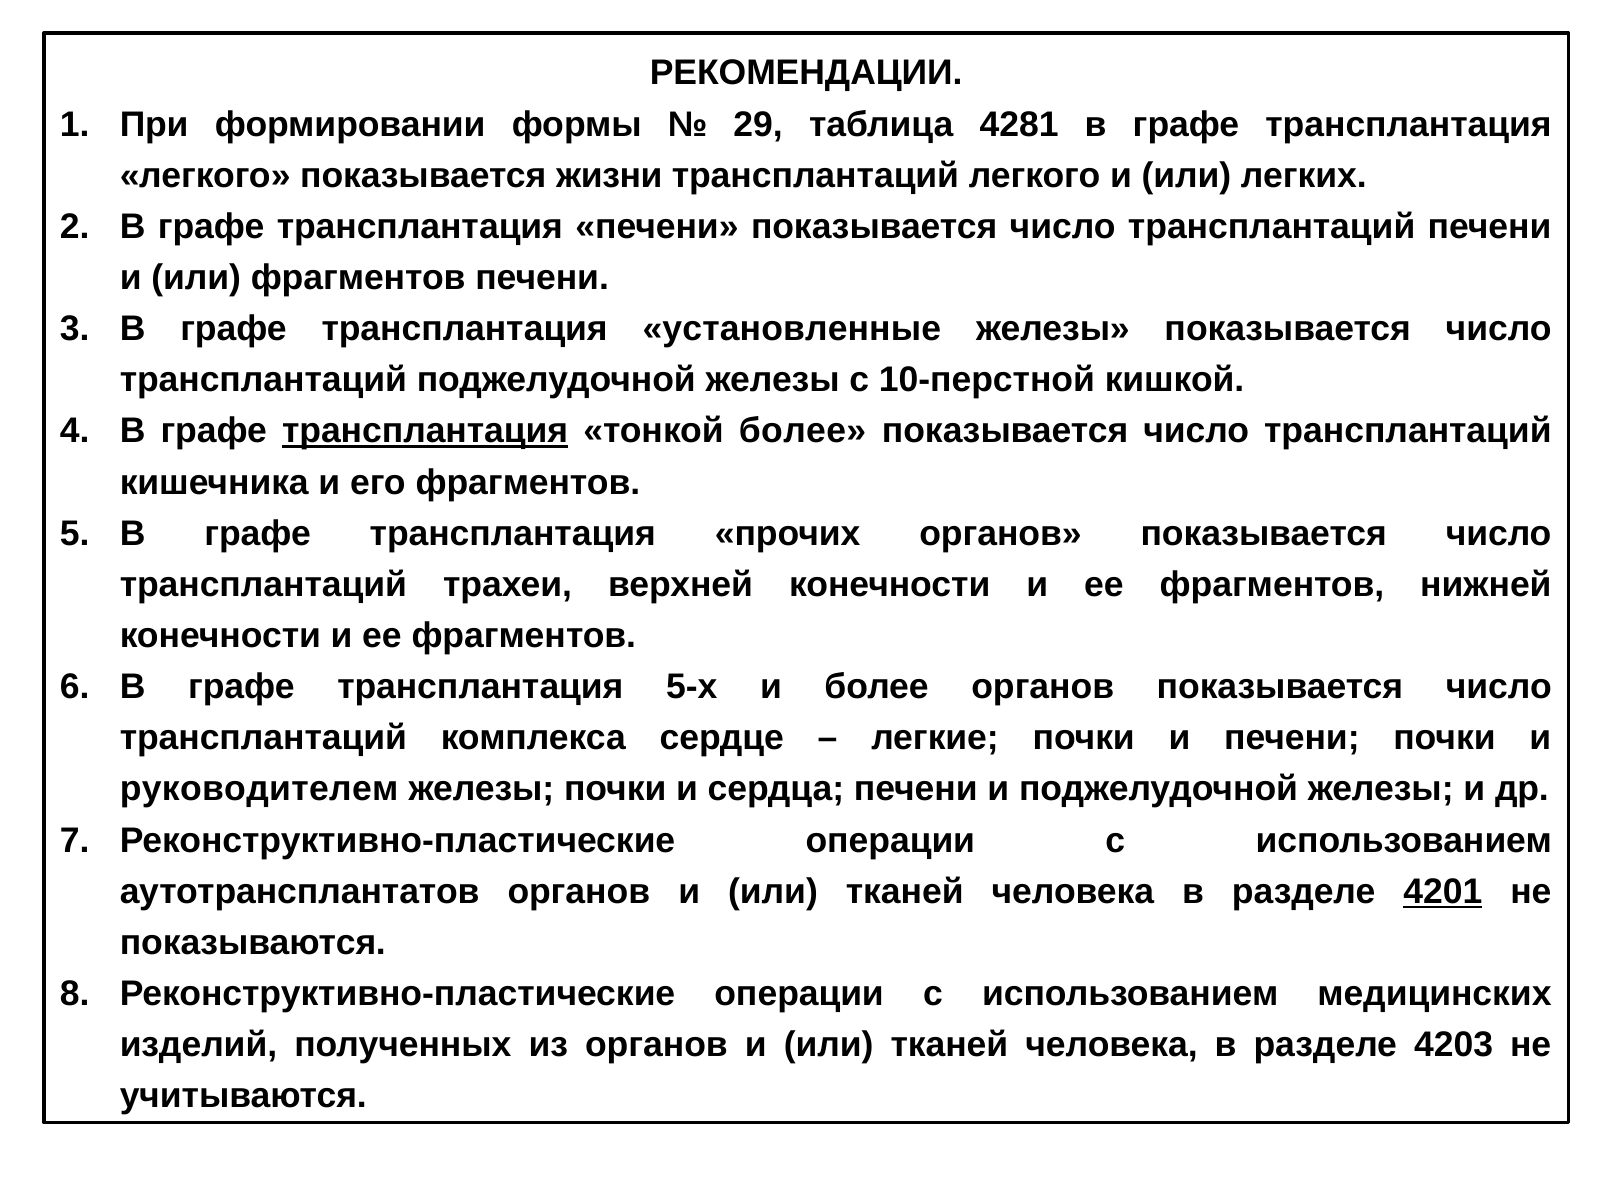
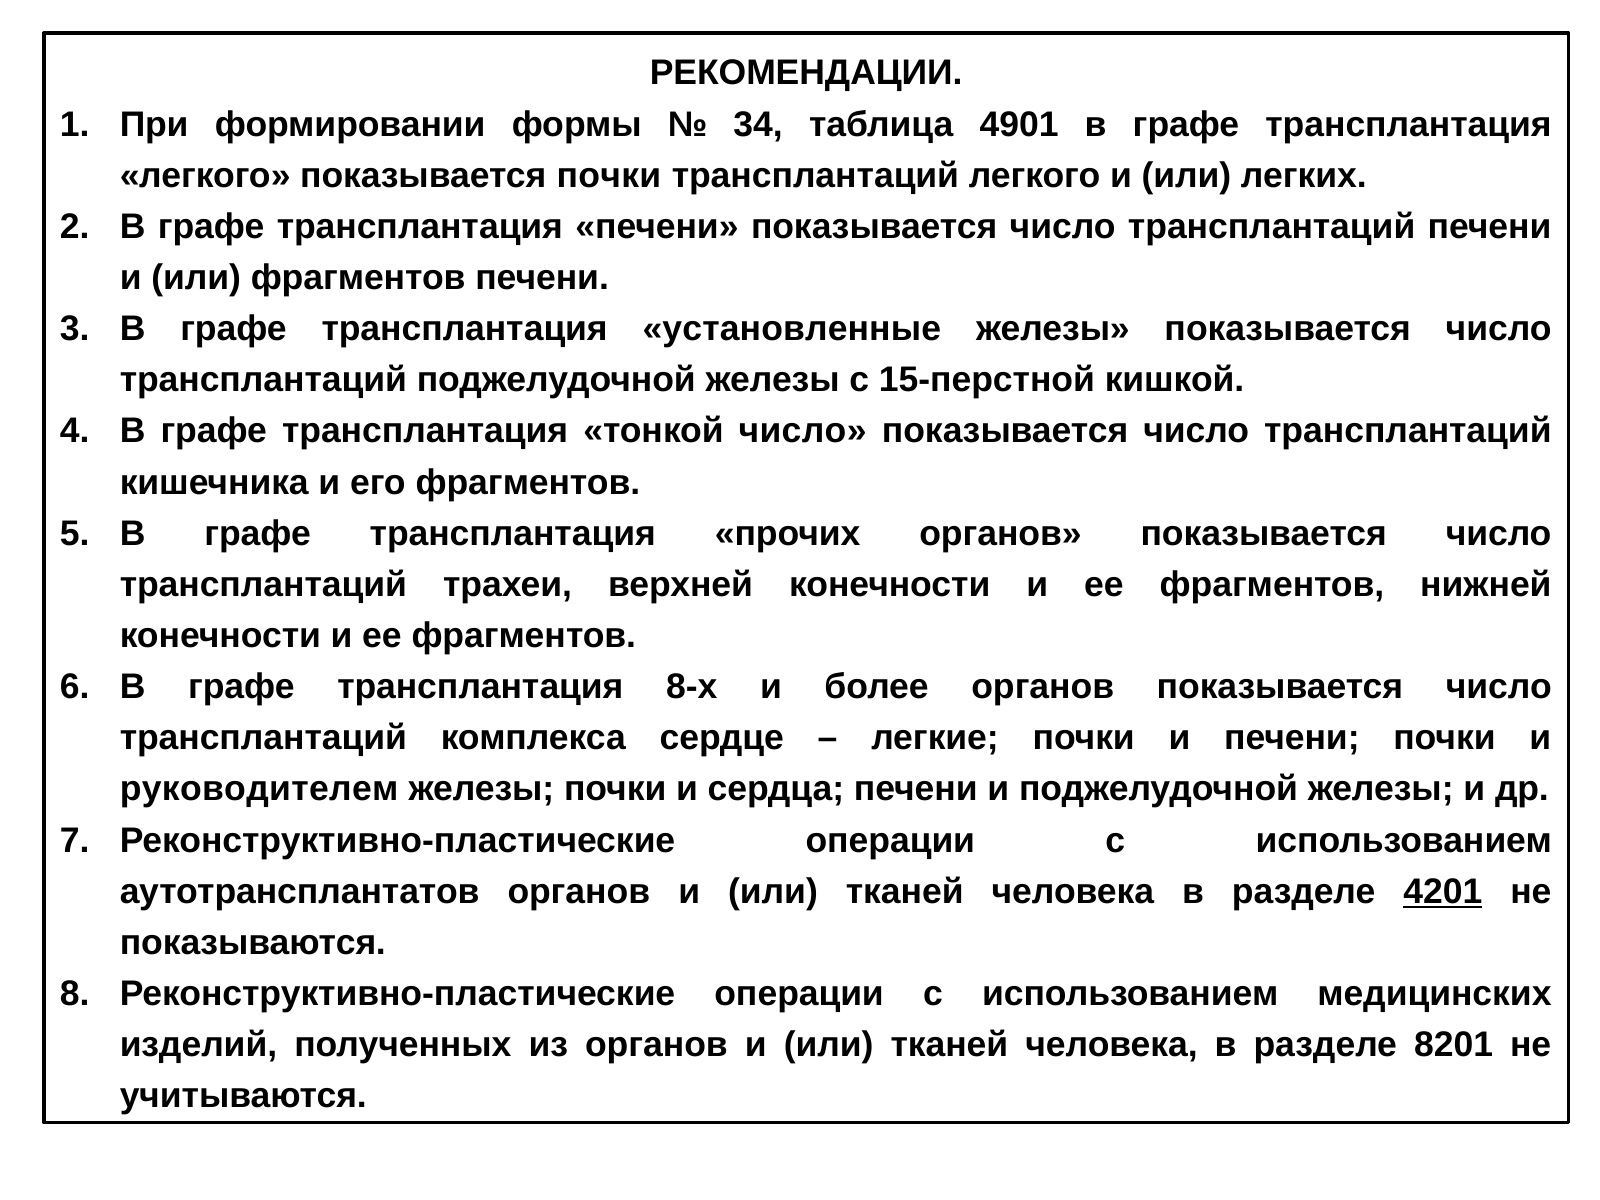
29: 29 -> 34
4281: 4281 -> 4901
показывается жизни: жизни -> почки
10-перстной: 10-перстной -> 15-перстной
трансплантация at (425, 431) underline: present -> none
тонкой более: более -> число
5-х: 5-х -> 8-х
4203: 4203 -> 8201
